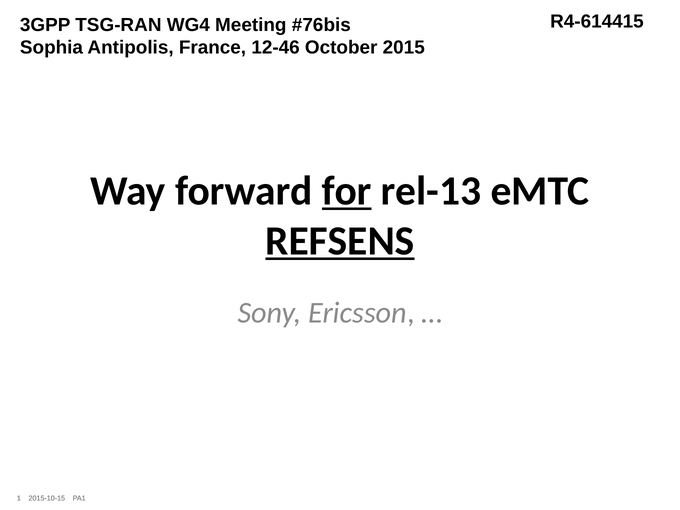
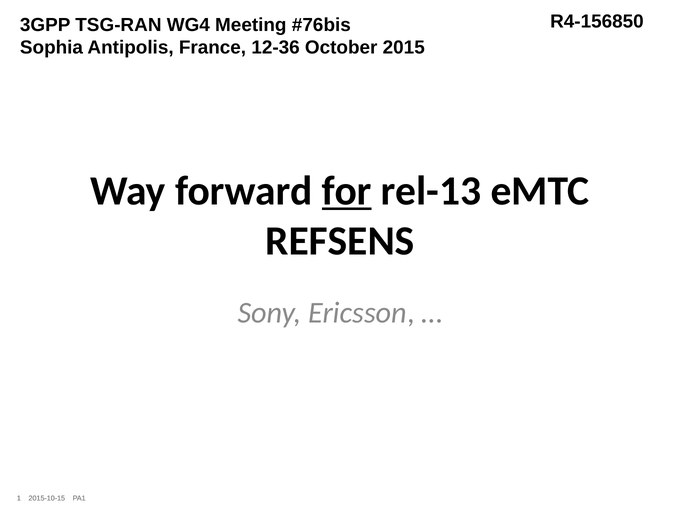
R4-614415: R4-614415 -> R4-156850
12-46: 12-46 -> 12-36
REFSENS underline: present -> none
